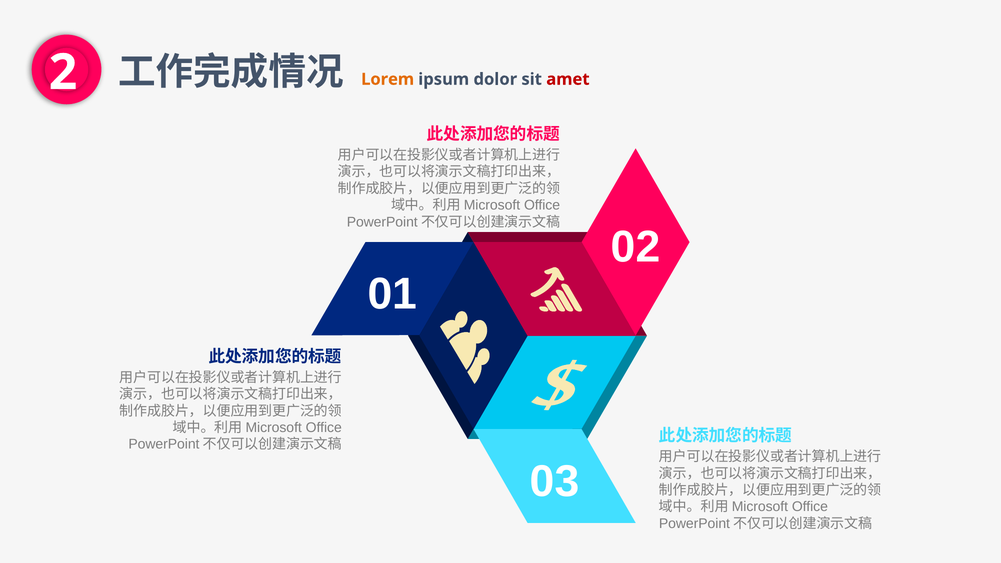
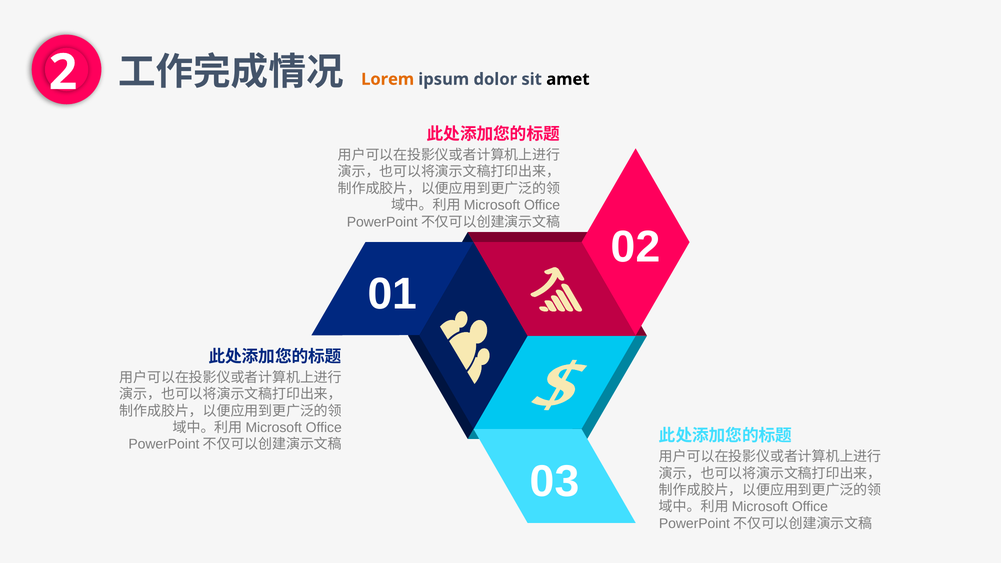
amet colour: red -> black
